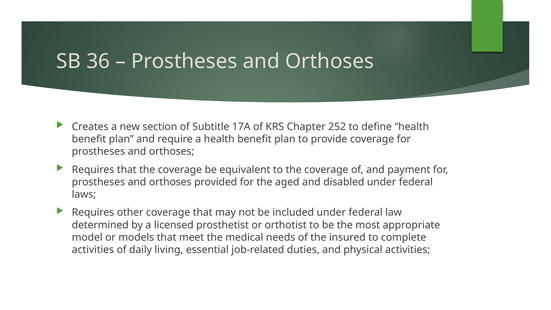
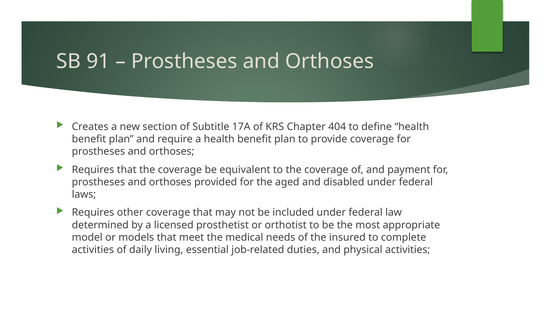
36: 36 -> 91
252: 252 -> 404
